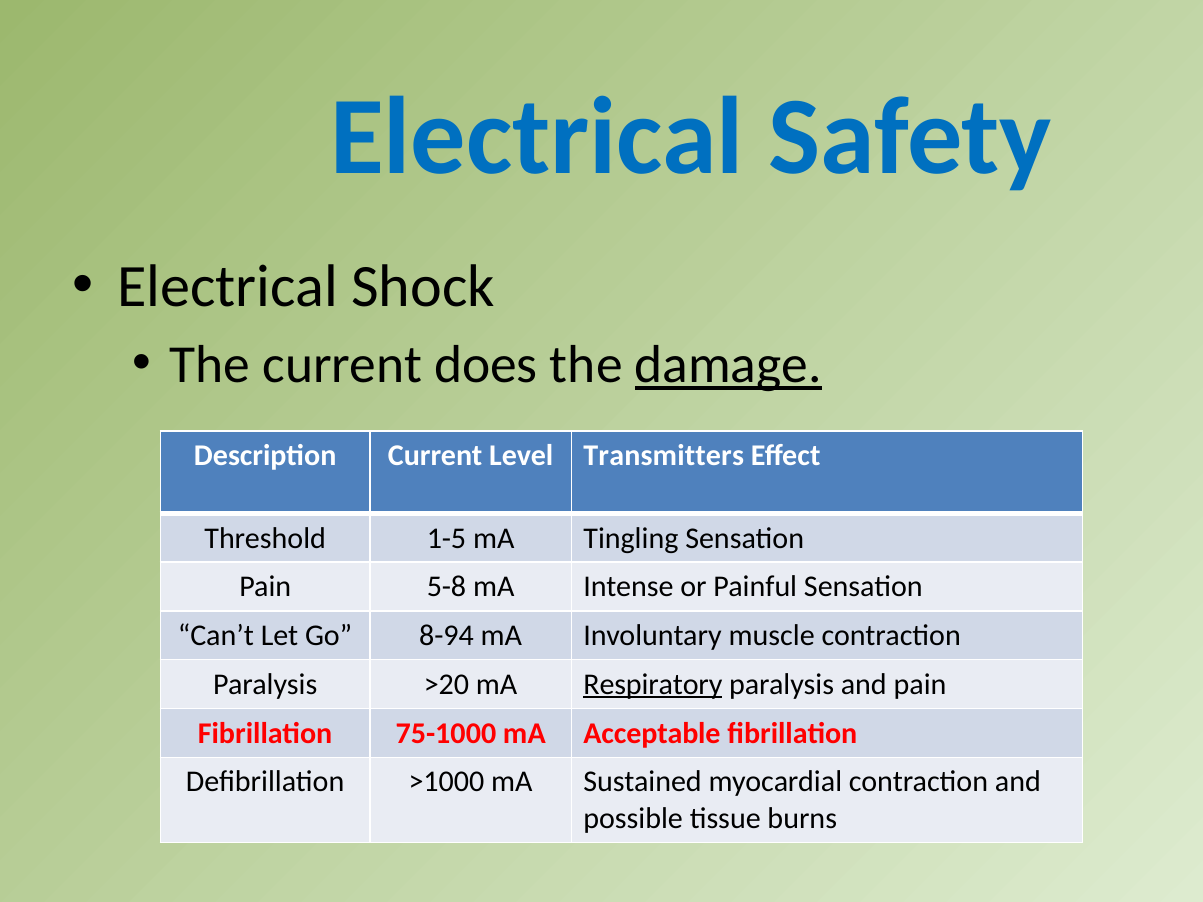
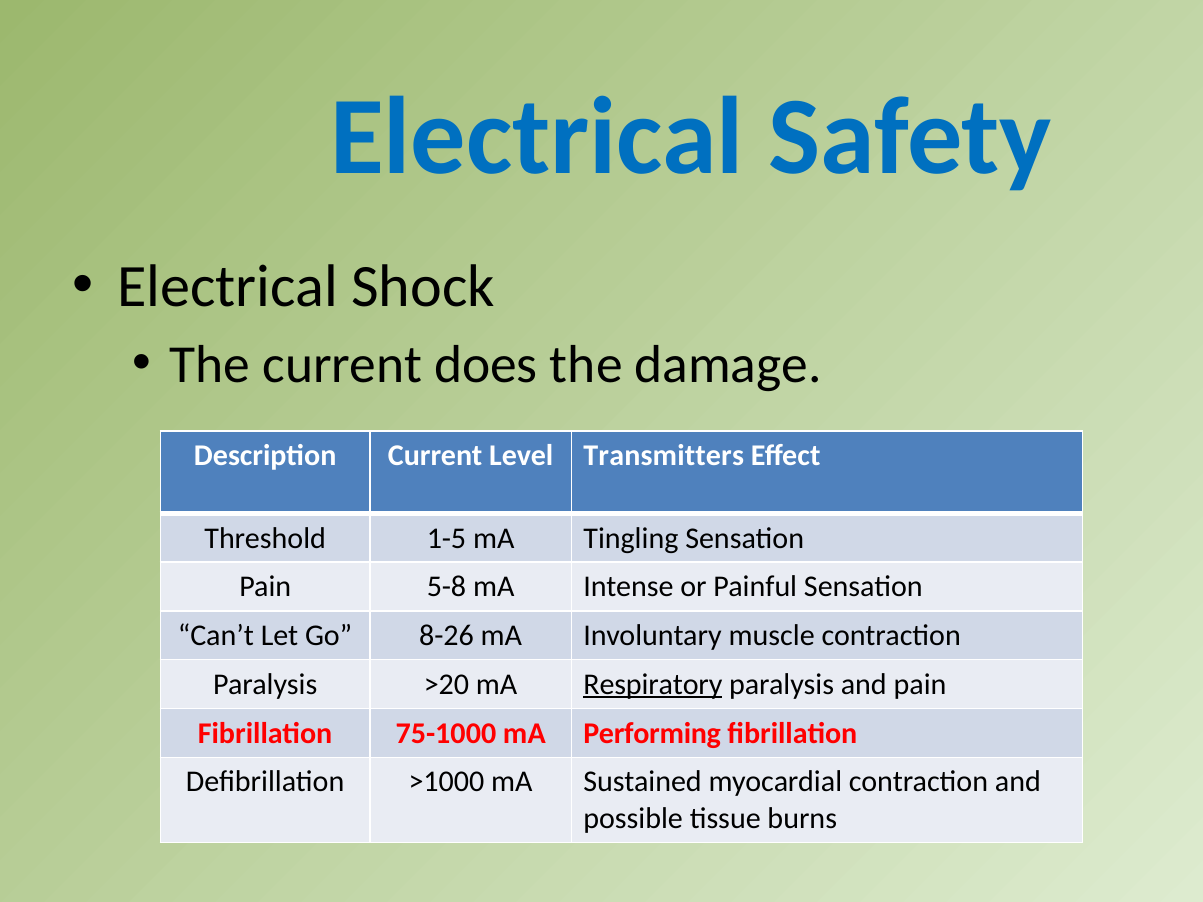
damage underline: present -> none
8-94: 8-94 -> 8-26
Acceptable: Acceptable -> Performing
